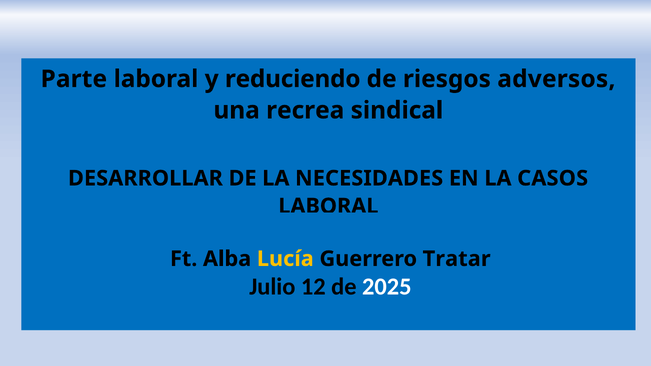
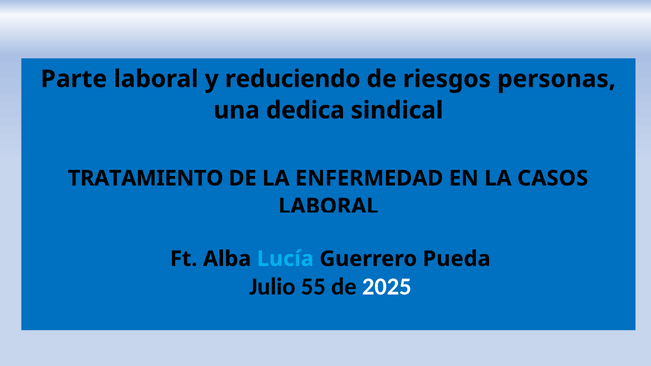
adversos: adversos -> personas
recrea: recrea -> dedica
DESARROLLAR: DESARROLLAR -> TRATAMIENTO
NECESIDADES: NECESIDADES -> ENFERMEDAD
Lucía colour: yellow -> light blue
Tratar: Tratar -> Pueda
12: 12 -> 55
